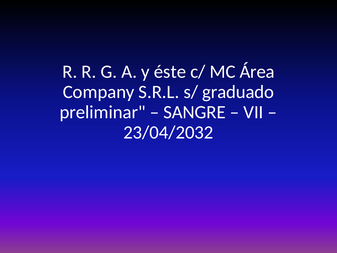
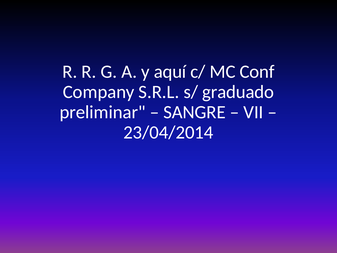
éste: éste -> aquí
Área: Área -> Conf
23/04/2032: 23/04/2032 -> 23/04/2014
